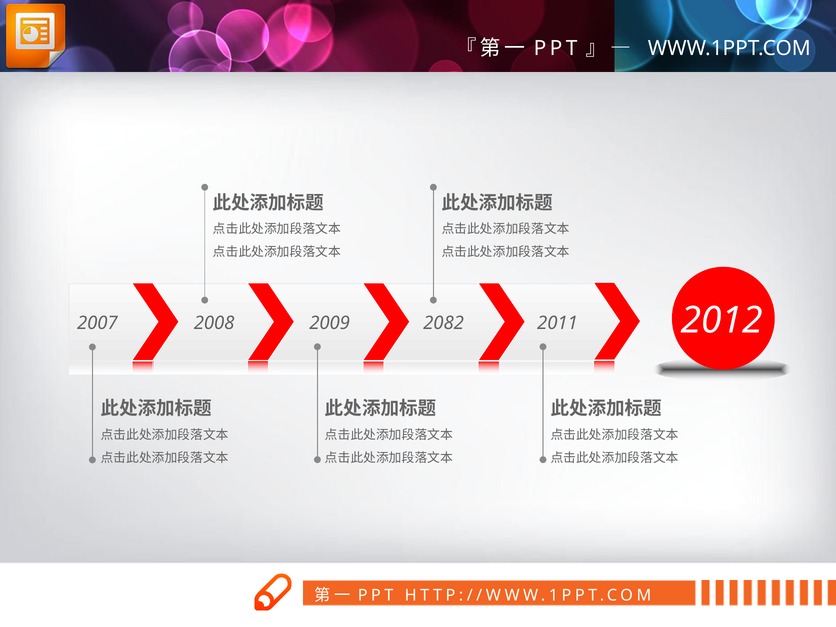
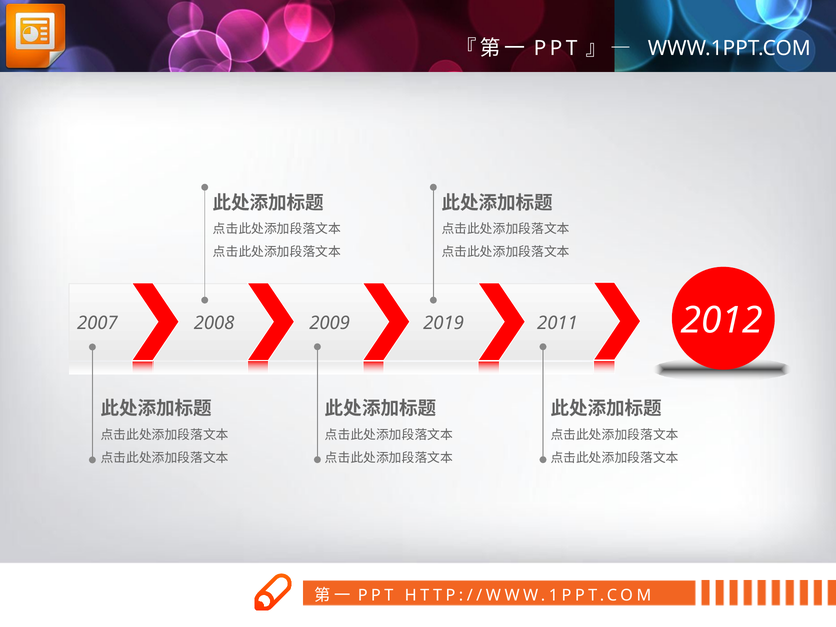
2082: 2082 -> 2019
